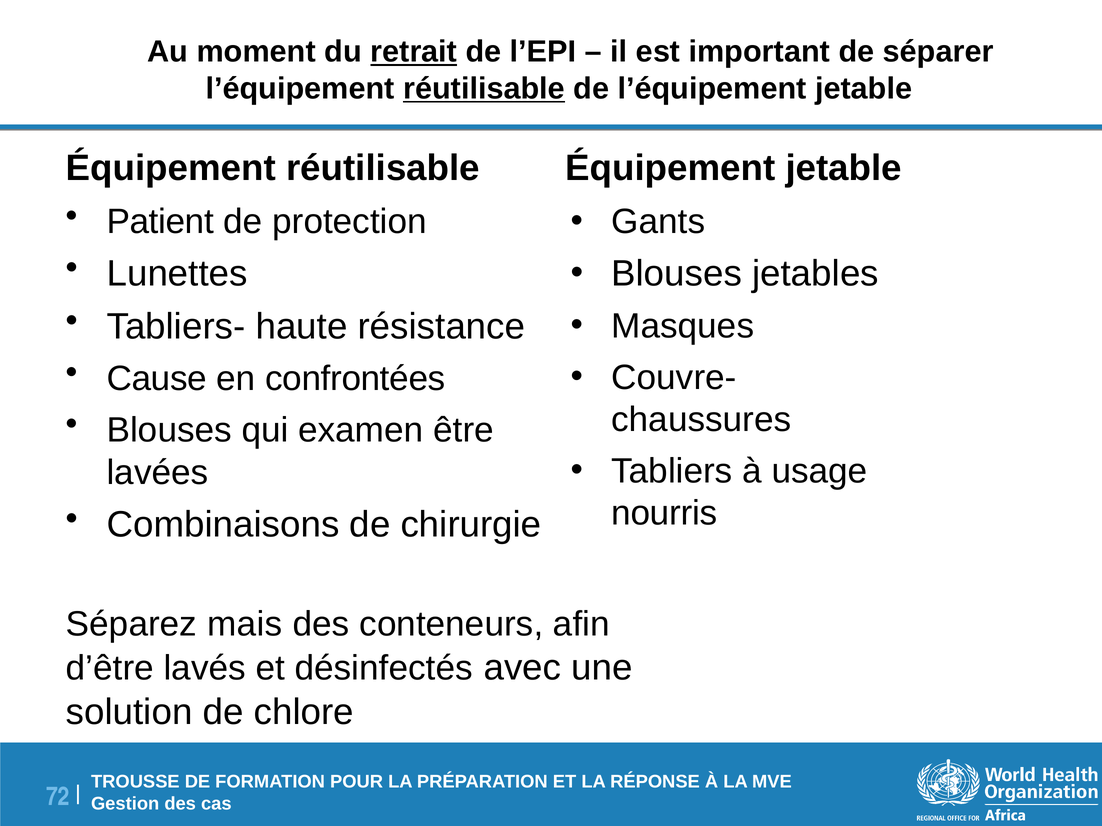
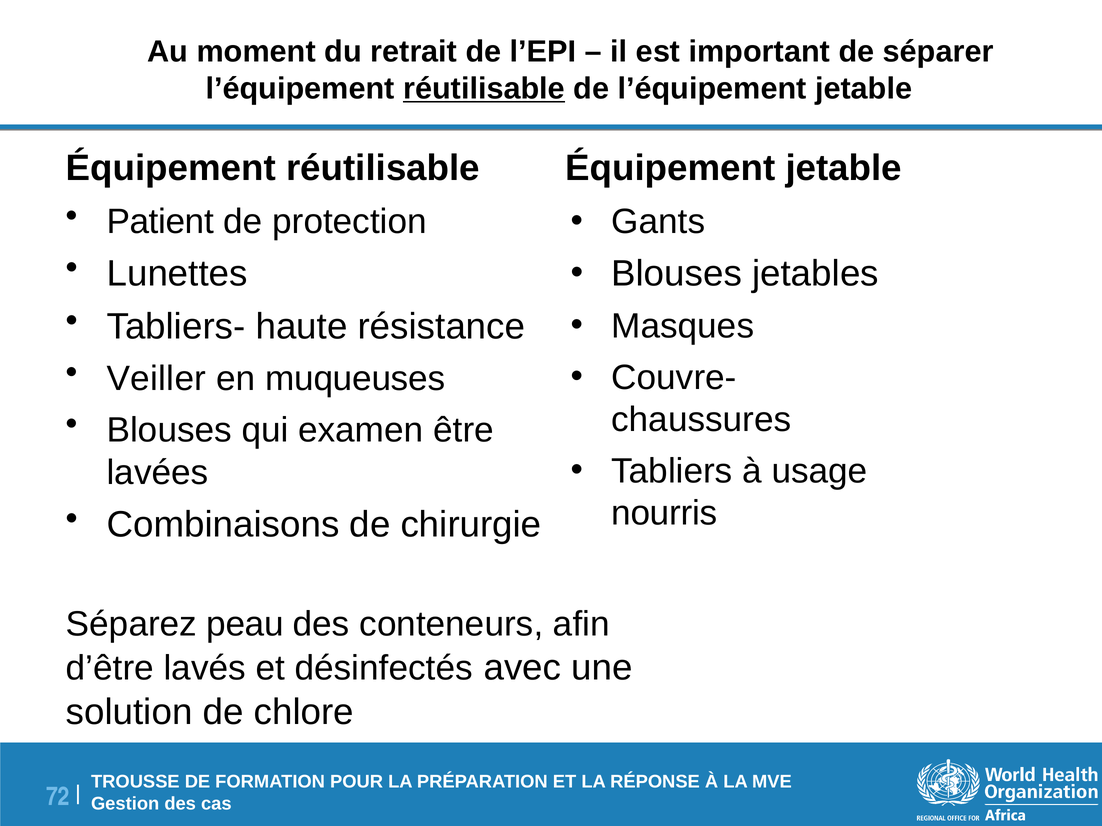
retrait underline: present -> none
Cause: Cause -> Veiller
confrontées: confrontées -> muqueuses
mais: mais -> peau
